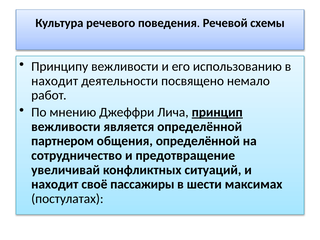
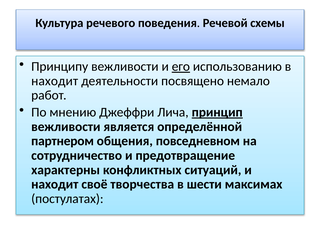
его underline: none -> present
общения определённой: определённой -> повседневном
увеличивай: увеличивай -> характерны
пассажиры: пассажиры -> творчества
